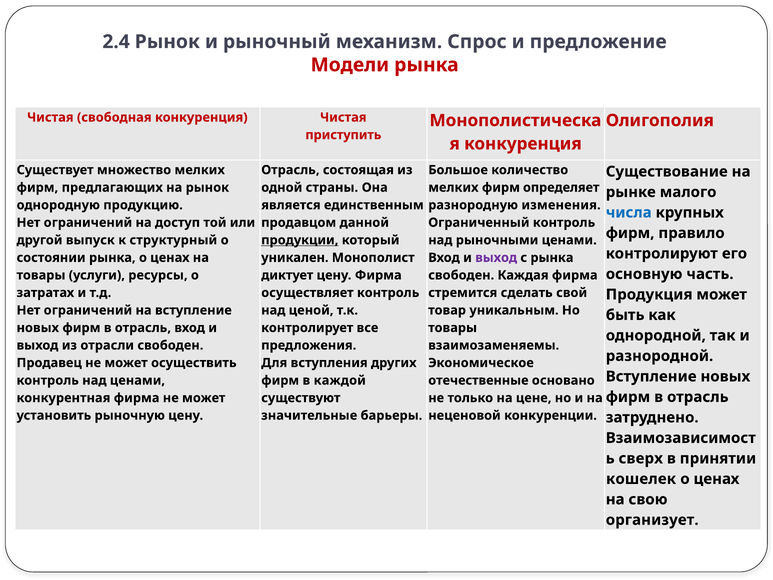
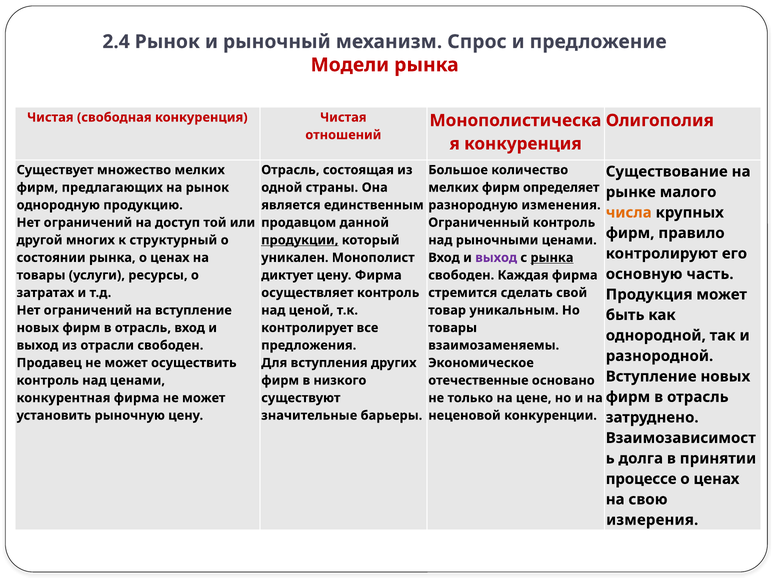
приступить: приступить -> отношений
числа colour: blue -> orange
выпуск: выпуск -> многих
рынка at (552, 258) underline: none -> present
каждой: каждой -> низкого
сверх: сверх -> долга
кошелек: кошелек -> процессе
организует: организует -> измерения
